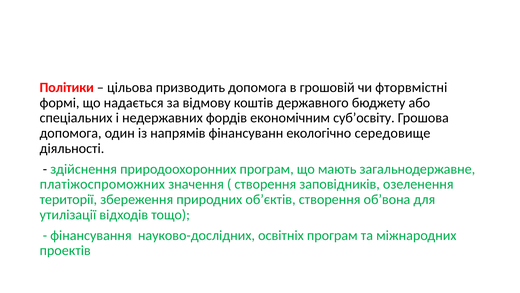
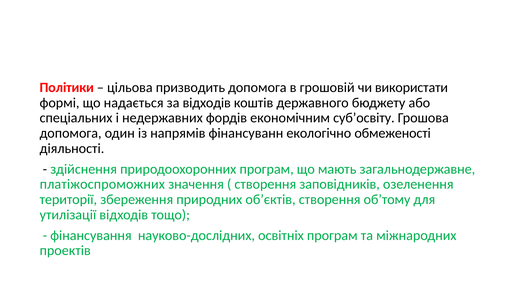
фторвмістні: фторвмістні -> використати
за відмову: відмову -> відходів
середовище: середовище -> обмеженості
об’вона: об’вона -> об’тому
